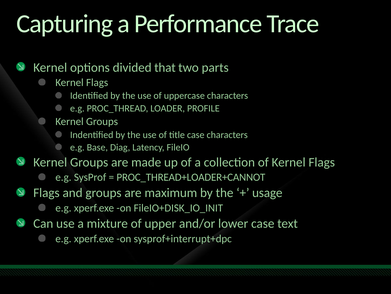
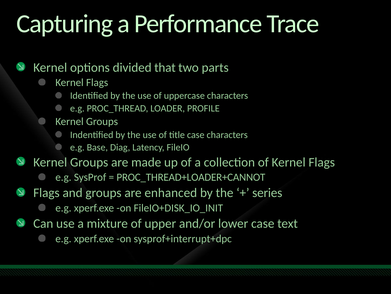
maximum: maximum -> enhanced
usage: usage -> series
